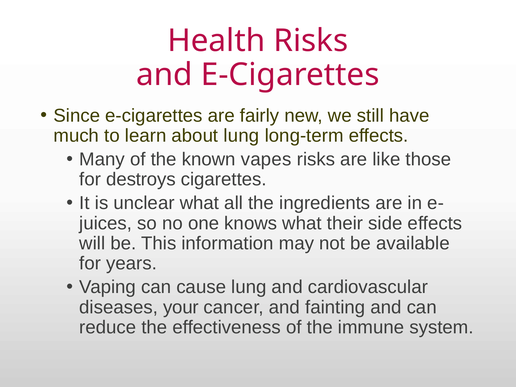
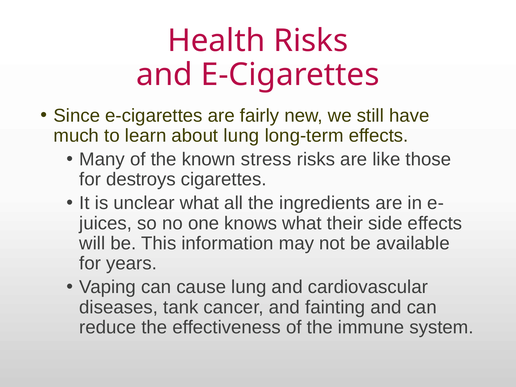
vapes: vapes -> stress
your: your -> tank
